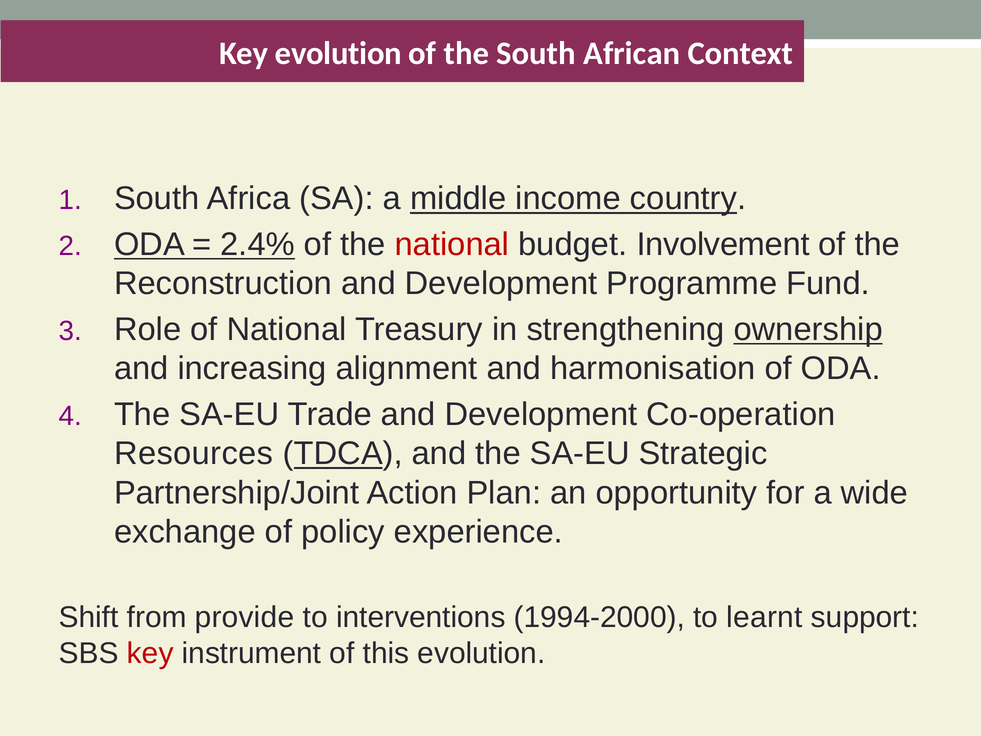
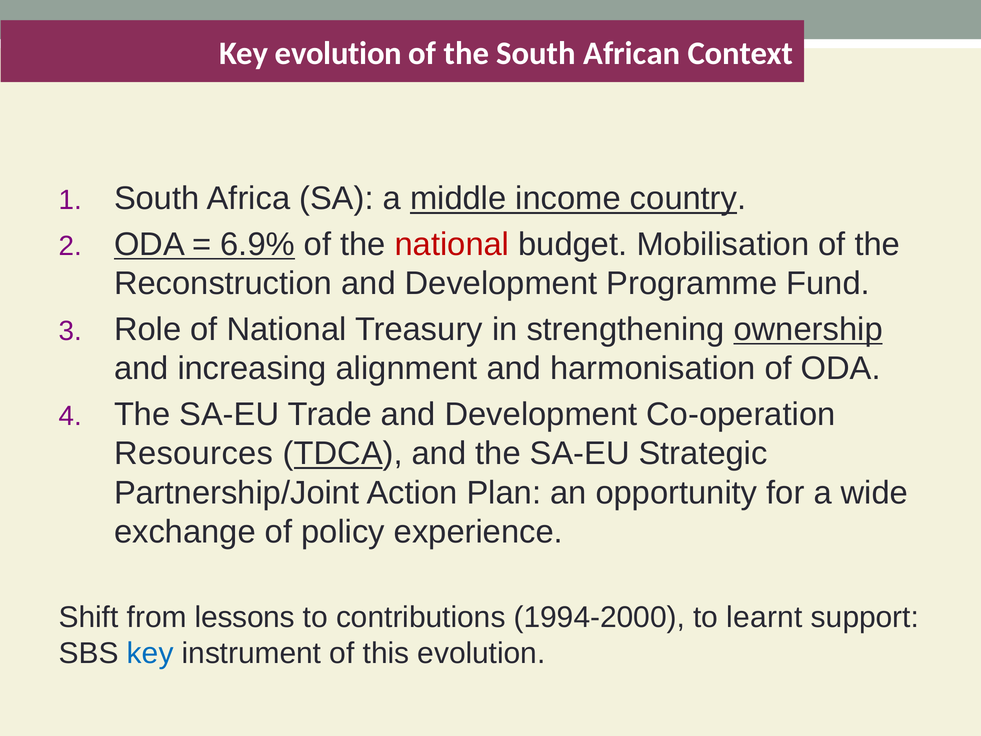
2.4%: 2.4% -> 6.9%
Involvement: Involvement -> Mobilisation
provide: provide -> lessons
interventions: interventions -> contributions
key at (150, 653) colour: red -> blue
